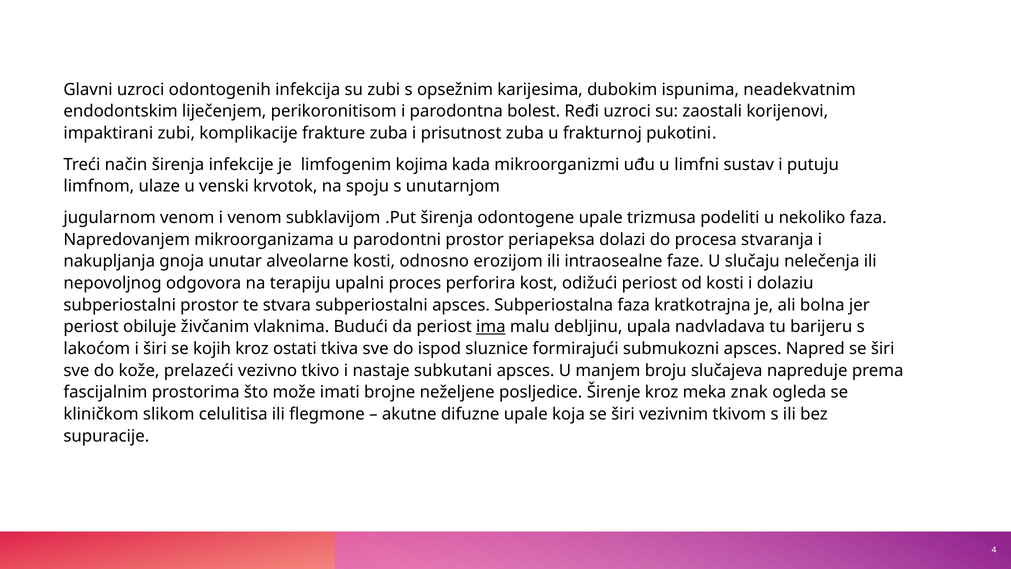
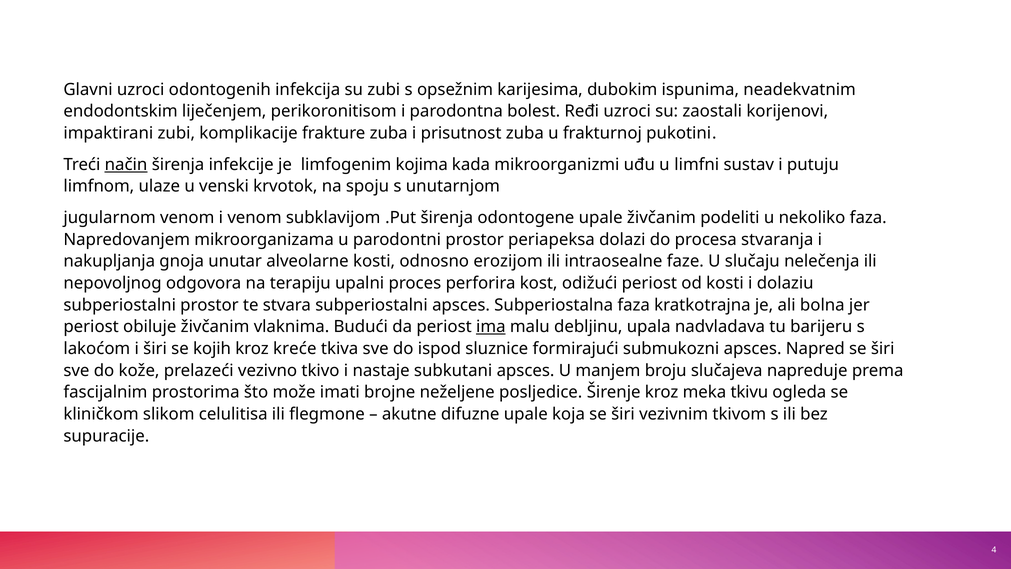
način underline: none -> present
upale trizmusa: trizmusa -> živčanim
ostati: ostati -> kreće
znak: znak -> tkivu
